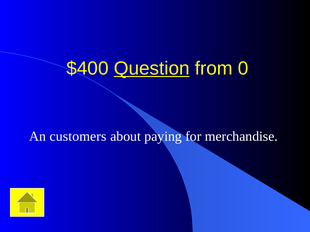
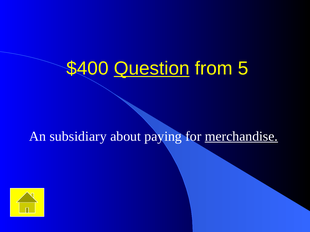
0: 0 -> 5
customers: customers -> subsidiary
merchandise underline: none -> present
